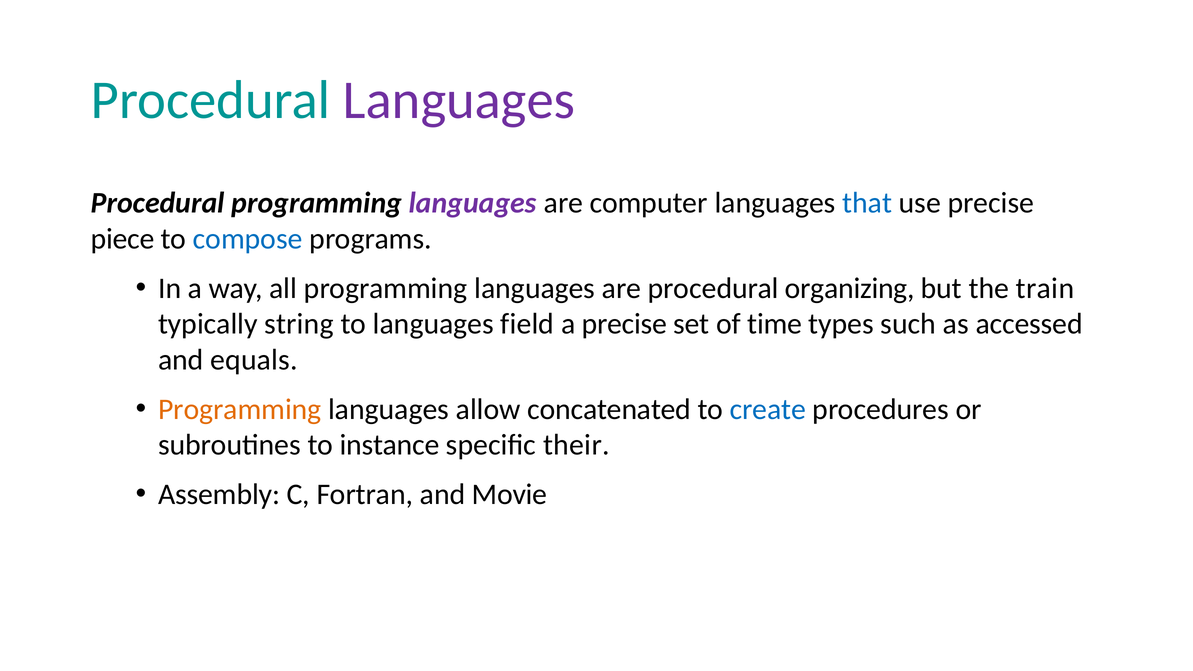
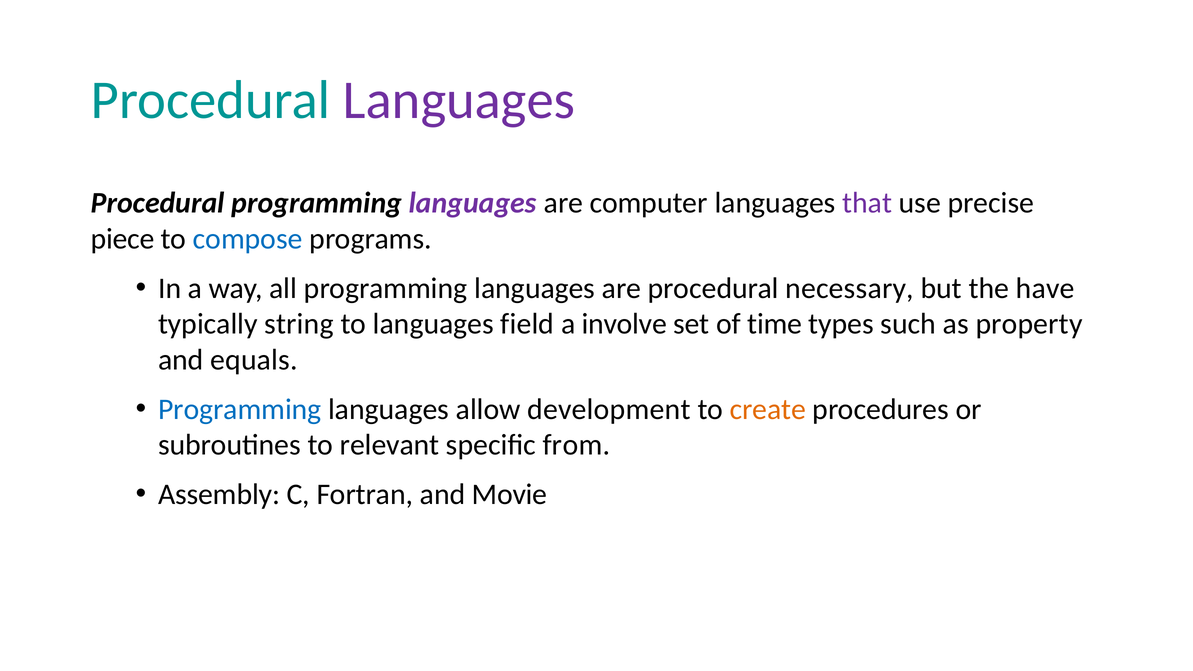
that colour: blue -> purple
organizing: organizing -> necessary
train: train -> have
a precise: precise -> involve
accessed: accessed -> property
Programming at (240, 409) colour: orange -> blue
concatenated: concatenated -> development
create colour: blue -> orange
instance: instance -> relevant
their: their -> from
